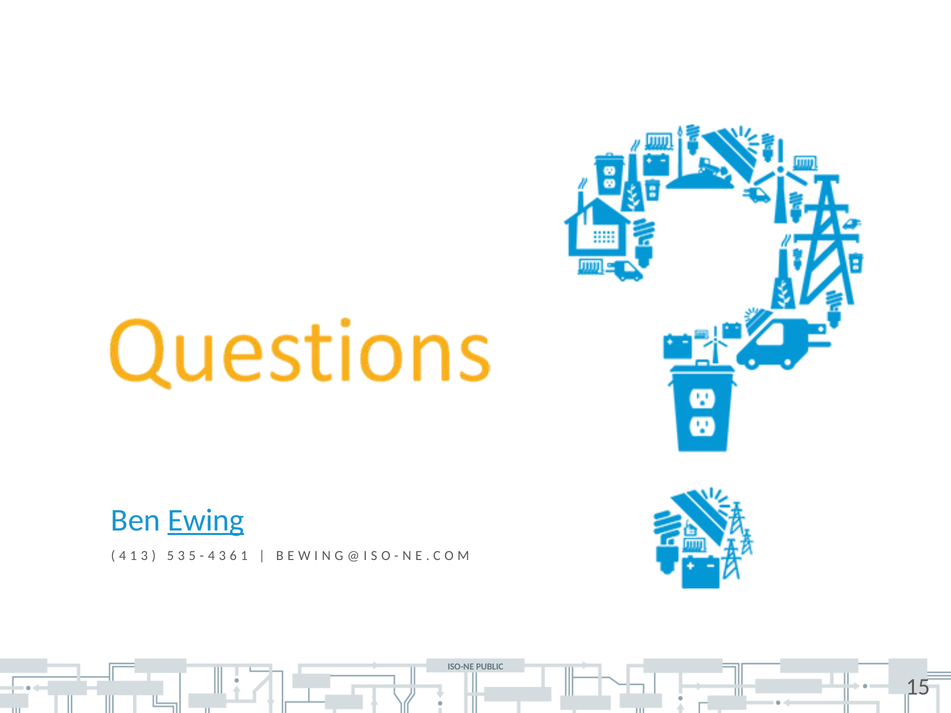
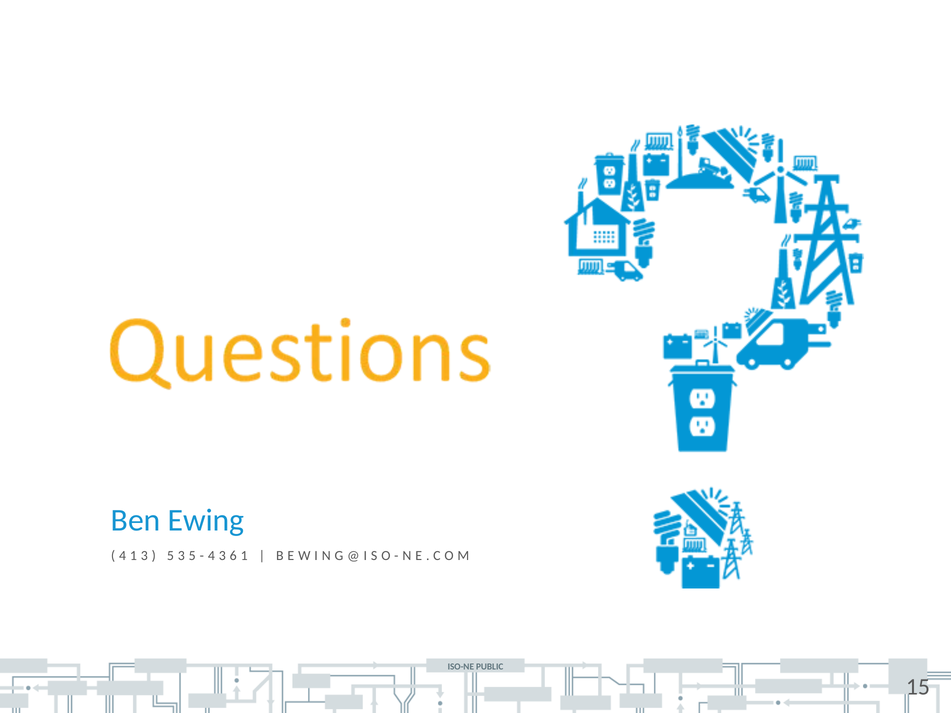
Ewing underline: present -> none
